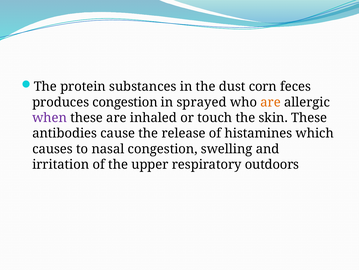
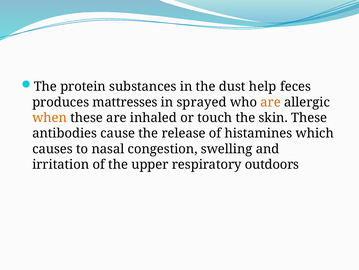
corn: corn -> help
produces congestion: congestion -> mattresses
when colour: purple -> orange
